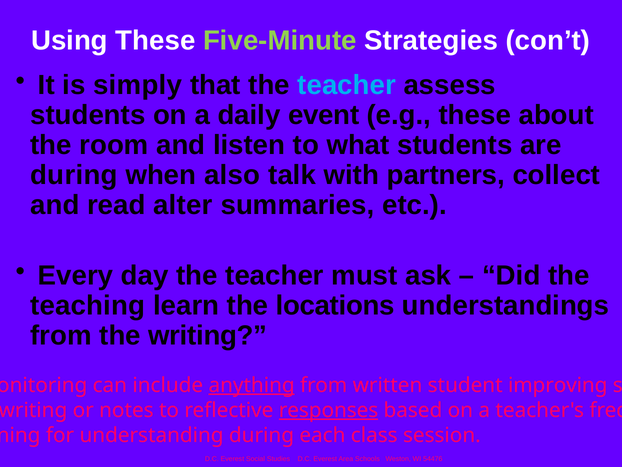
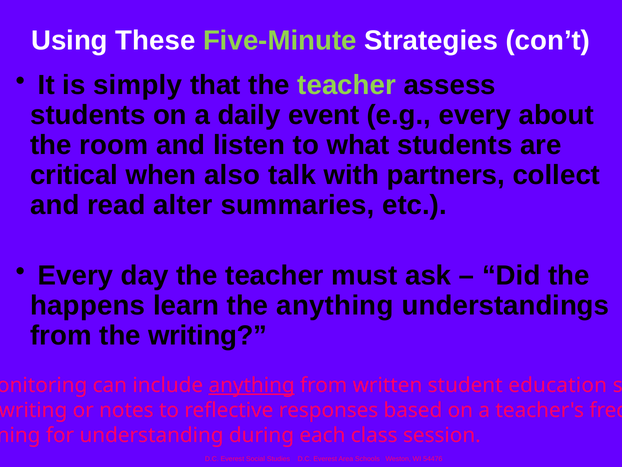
teacher at (347, 85) colour: light blue -> light green
e.g these: these -> every
during at (74, 175): during -> critical
teaching: teaching -> happens
the locations: locations -> anything
improving: improving -> education
responses underline: present -> none
